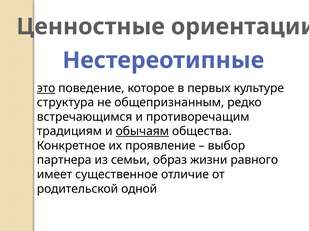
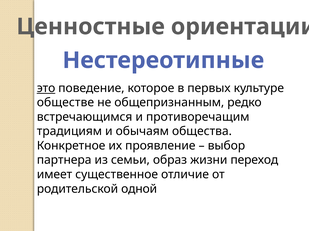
структура: структура -> обществе
обычаям underline: present -> none
равного: равного -> переход
